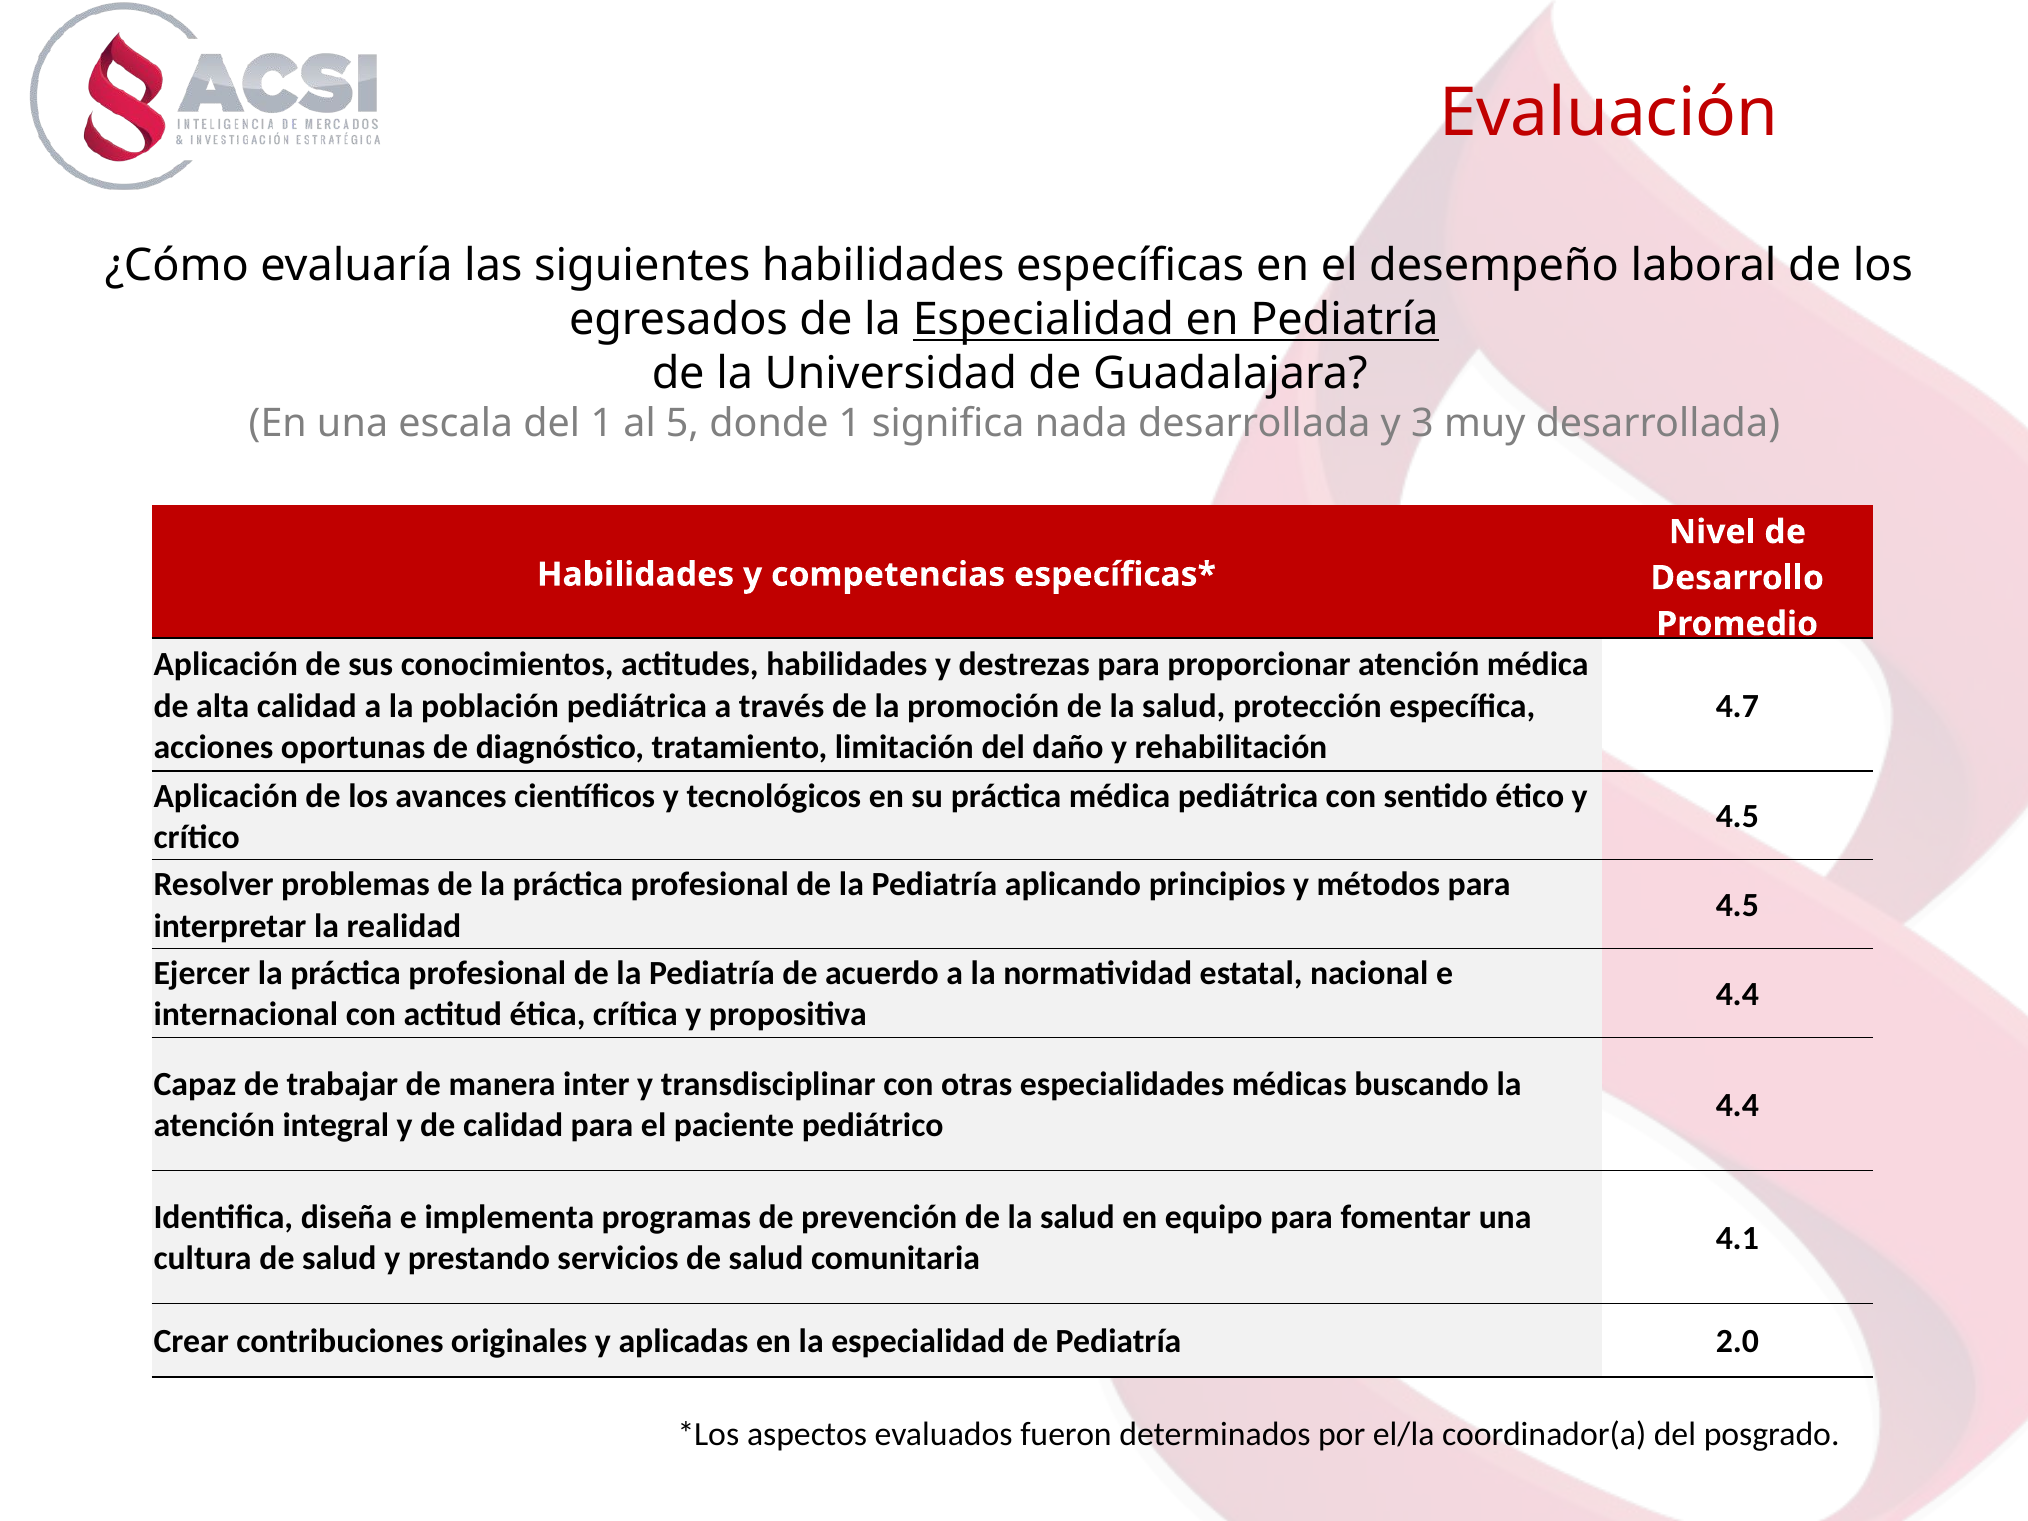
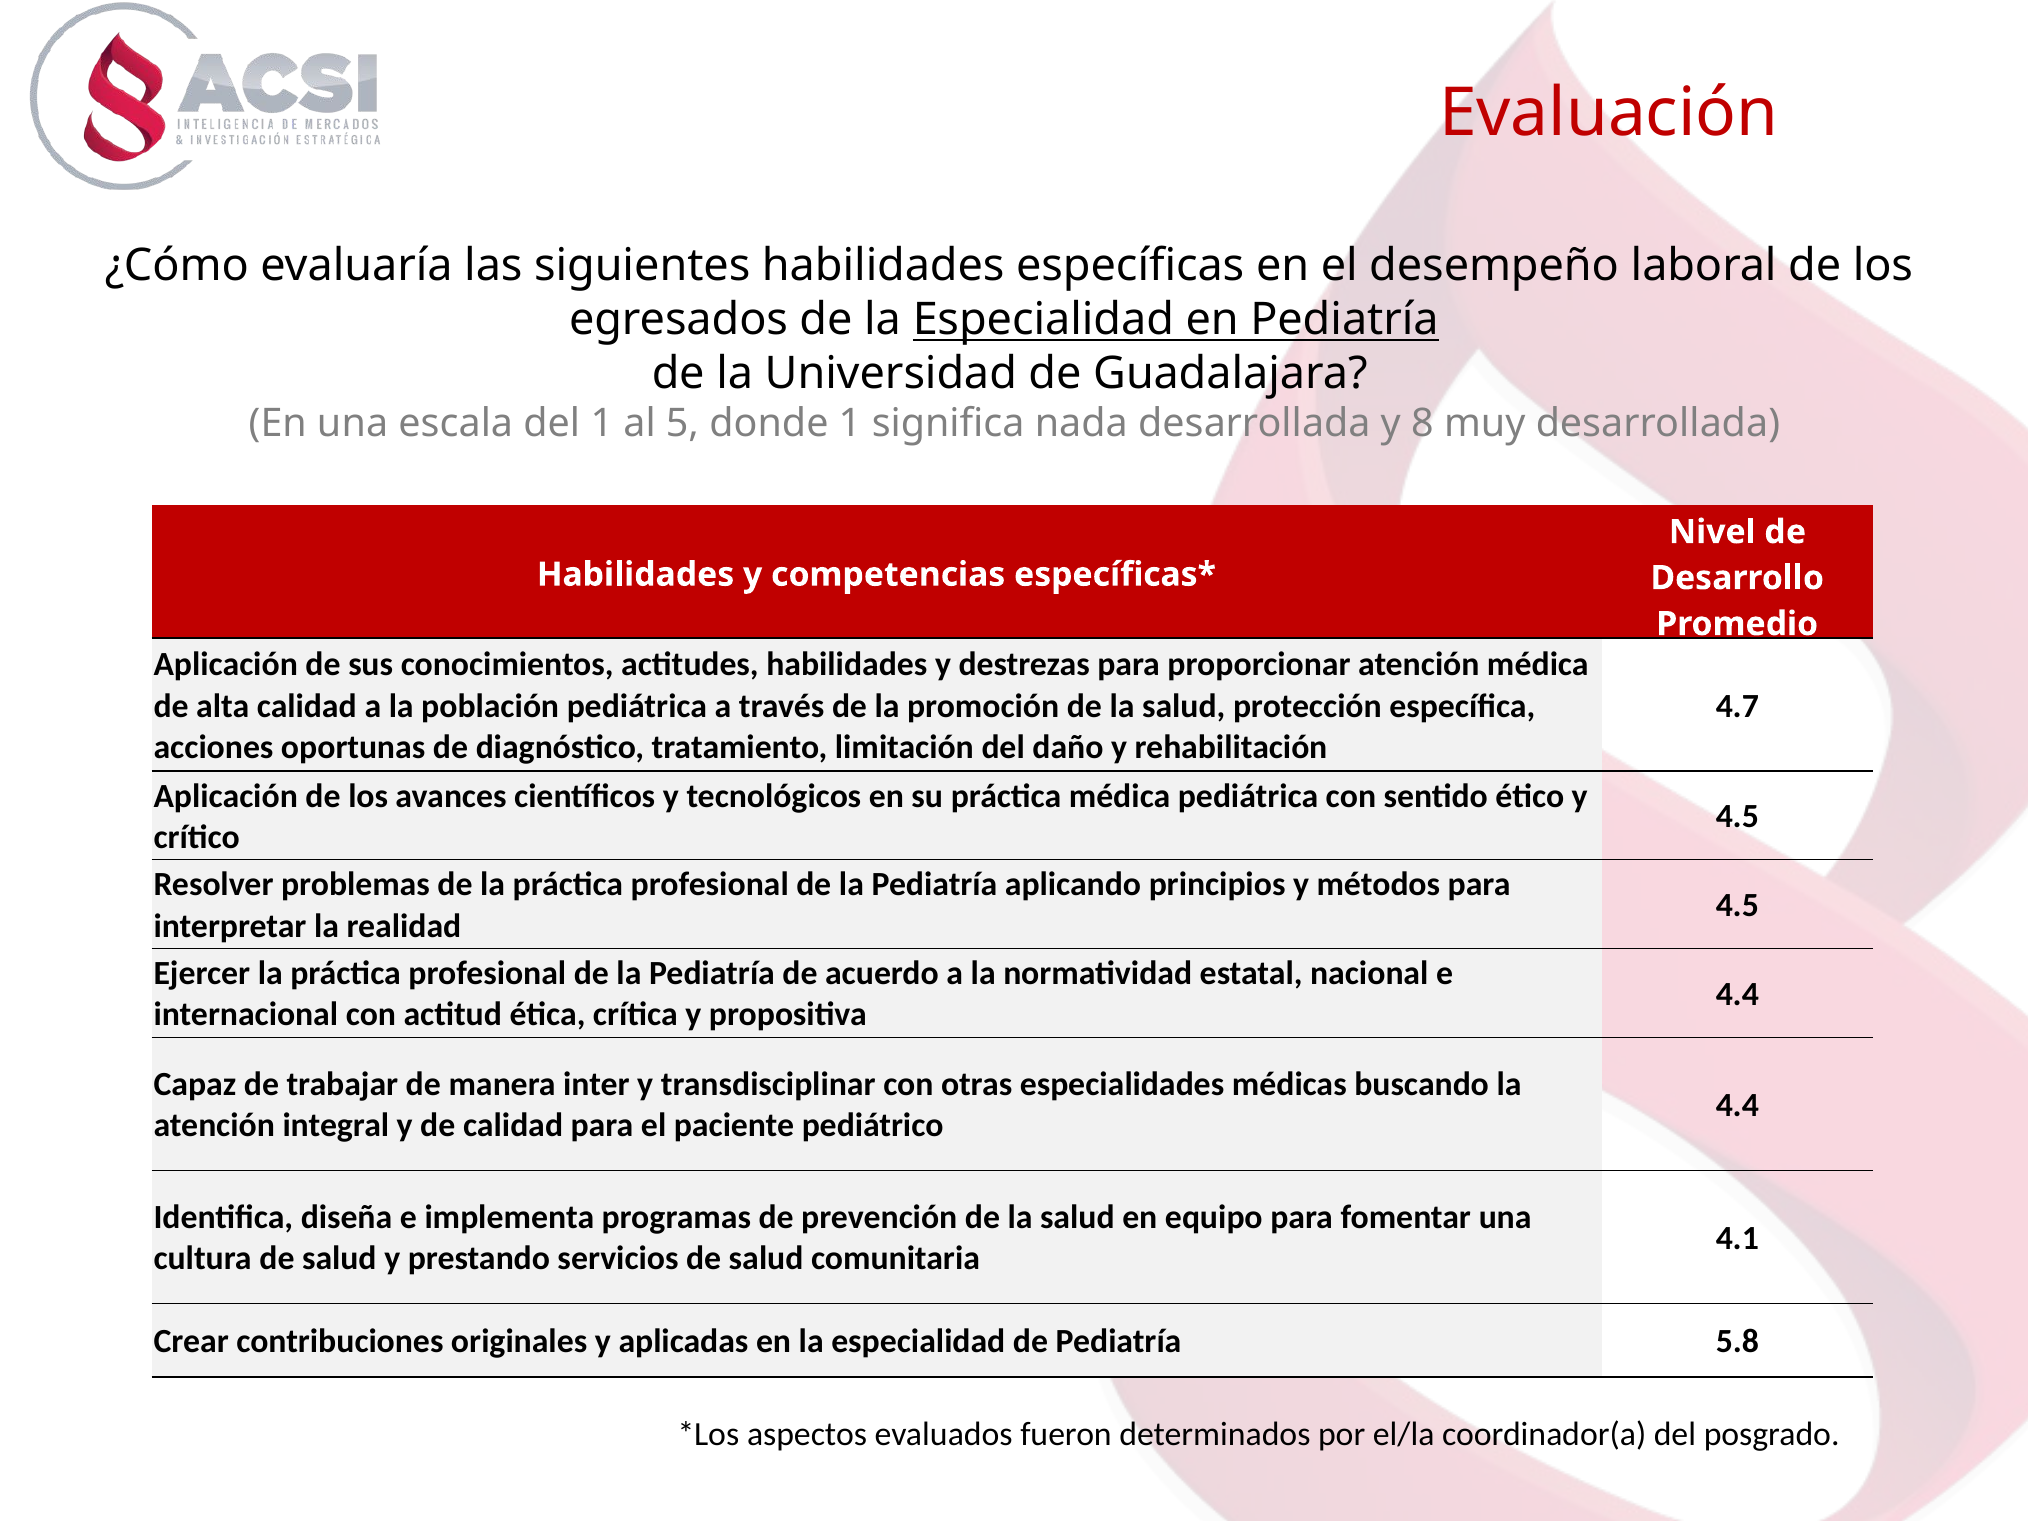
3: 3 -> 8
2.0: 2.0 -> 5.8
